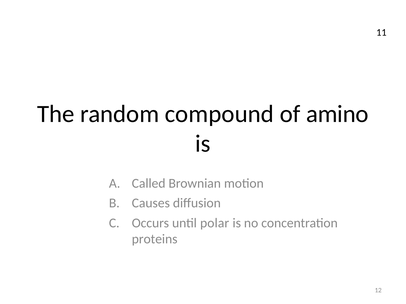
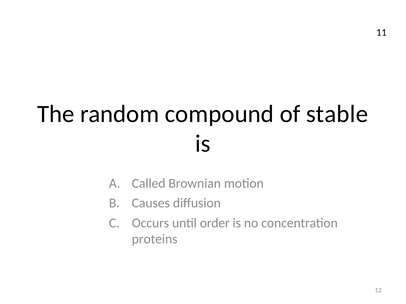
amino: amino -> stable
polar: polar -> order
